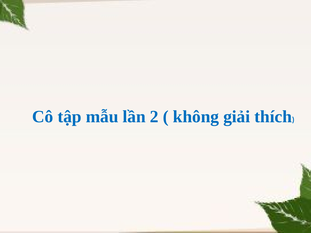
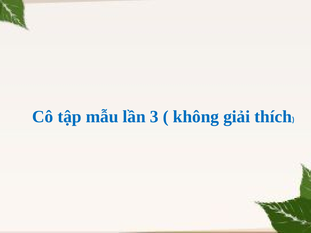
2: 2 -> 3
